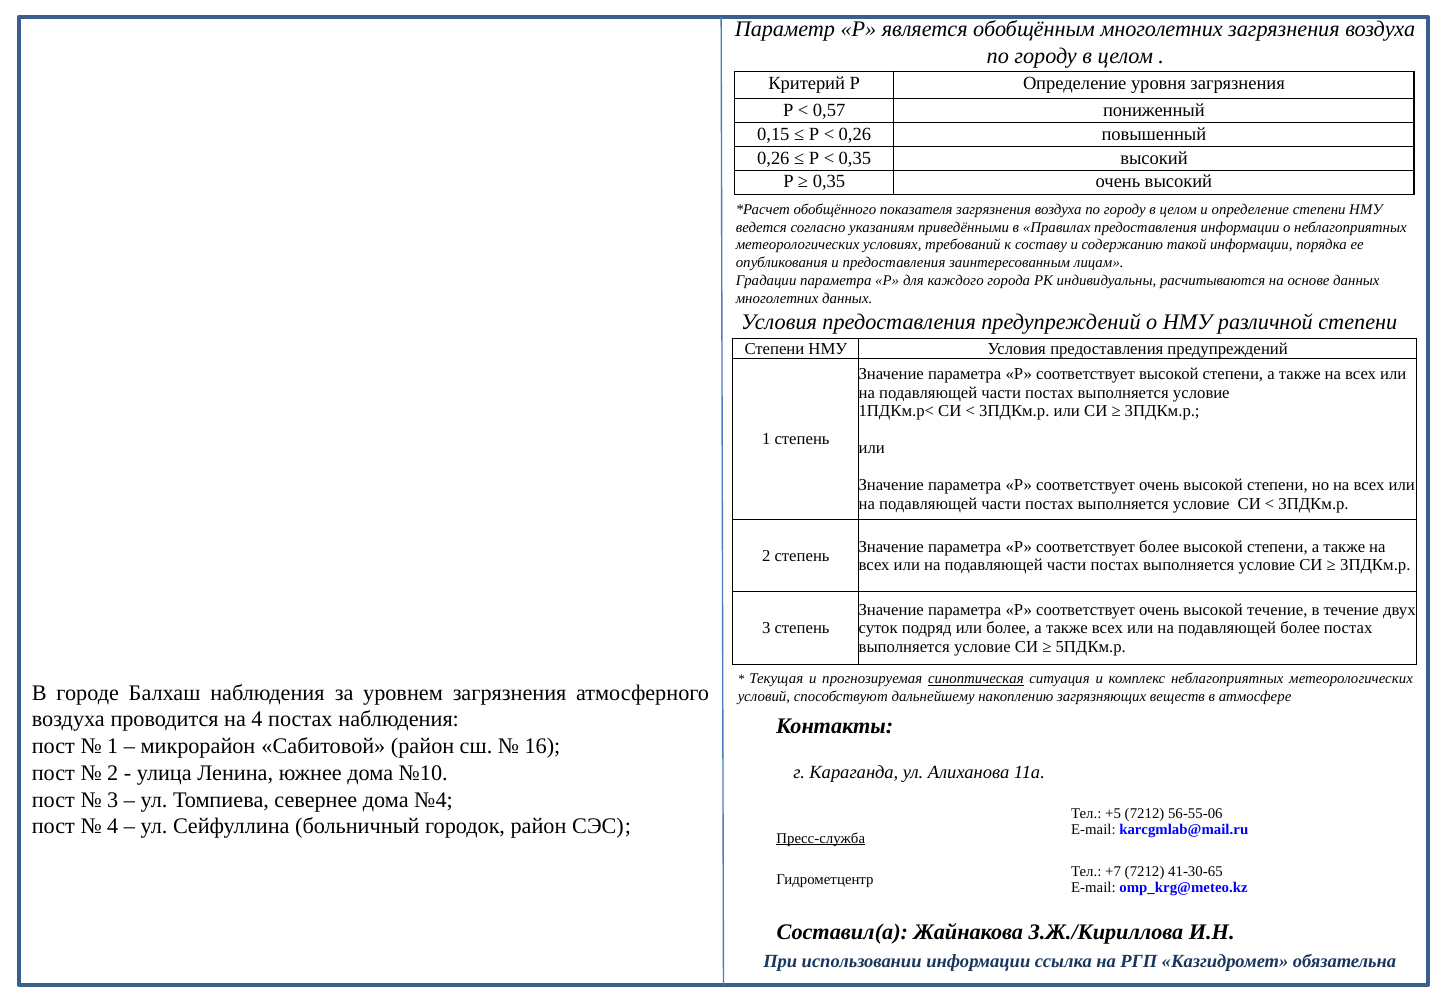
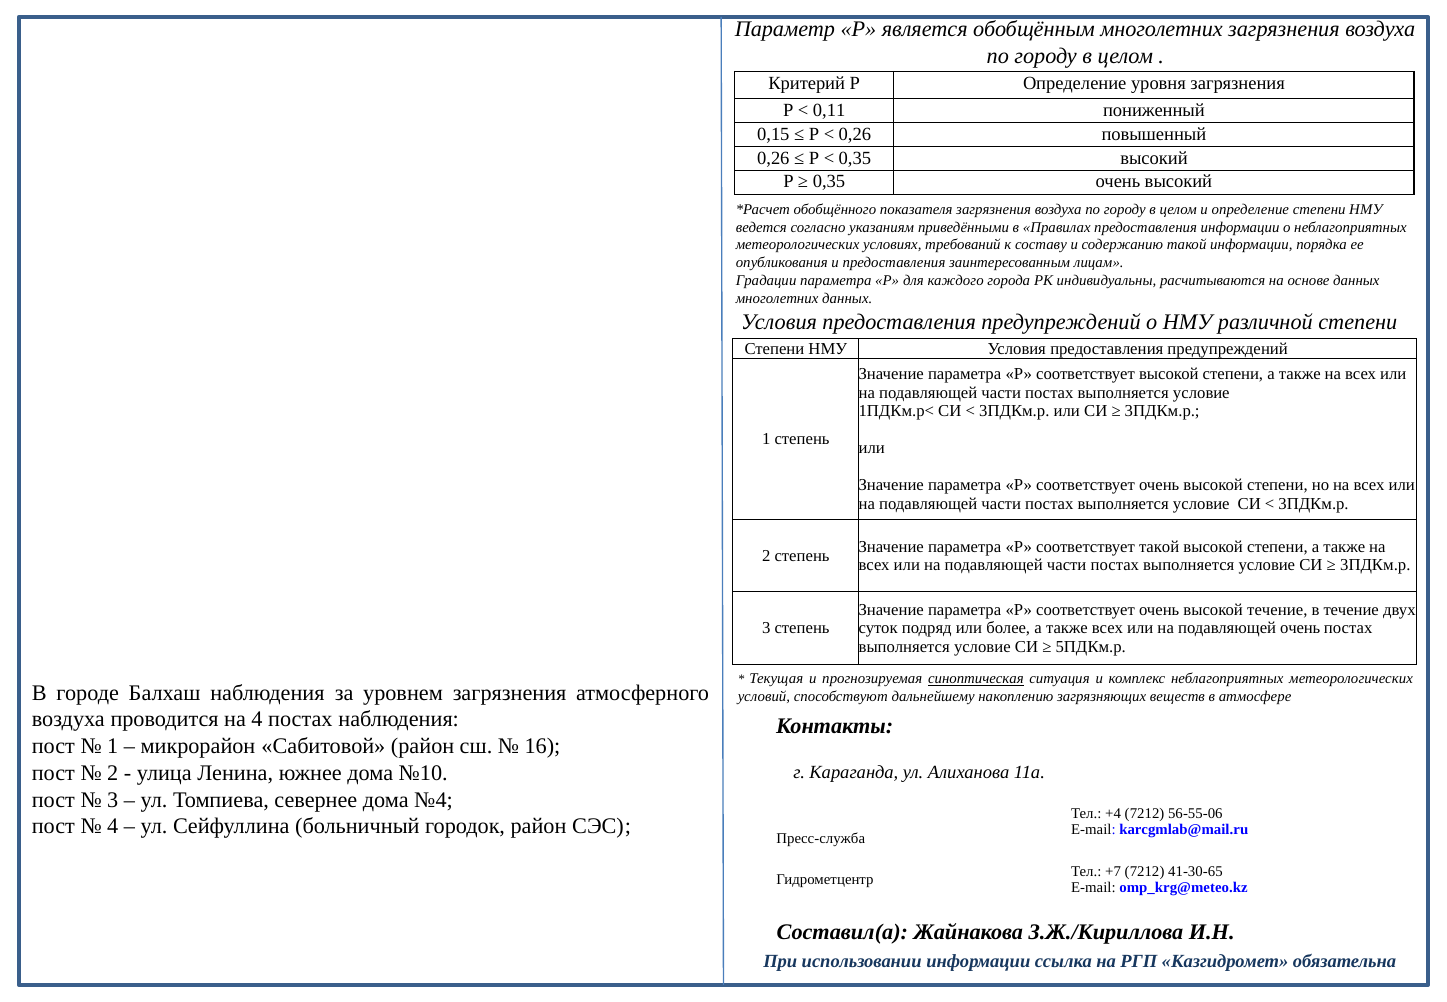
0,57: 0,57 -> 0,11
соответствует более: более -> такой
подавляющей более: более -> очень
+5: +5 -> +4
Пресс-служба underline: present -> none
